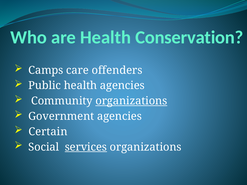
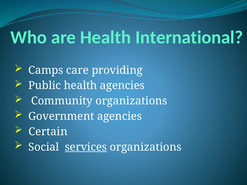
Conservation: Conservation -> International
offenders: offenders -> providing
organizations at (131, 101) underline: present -> none
